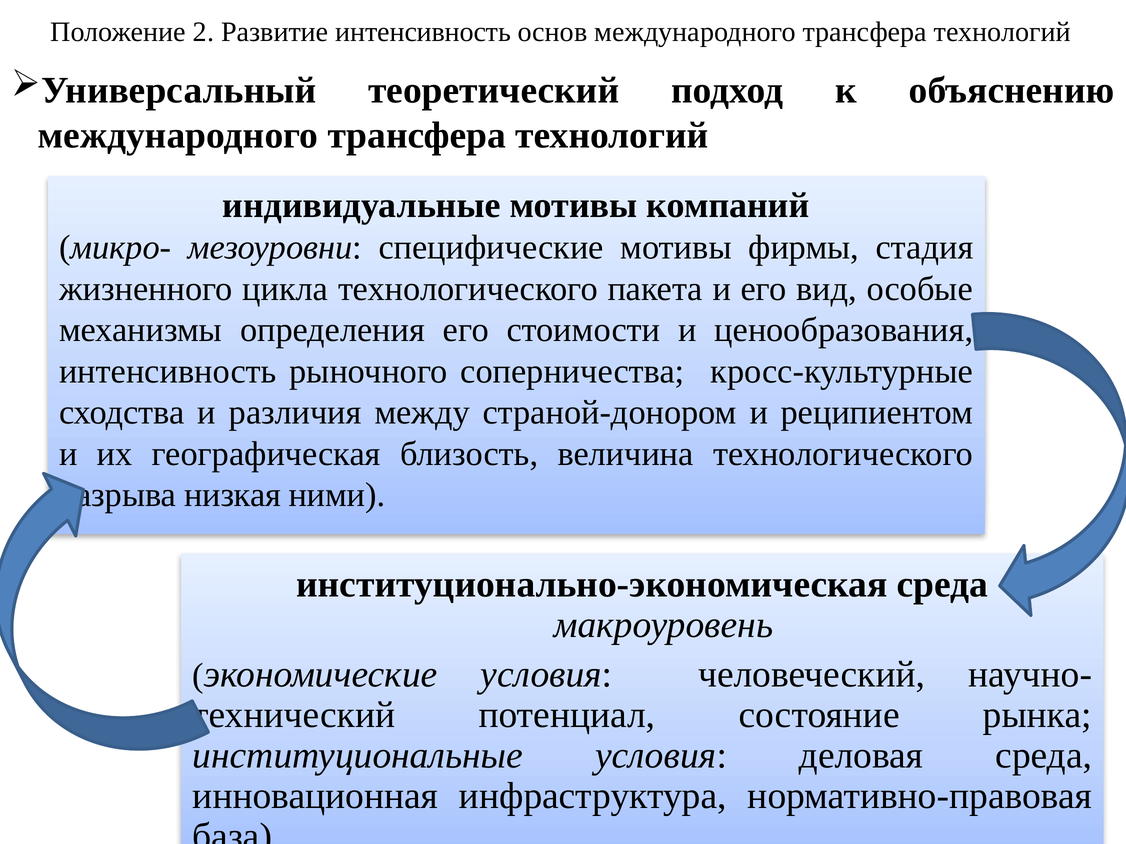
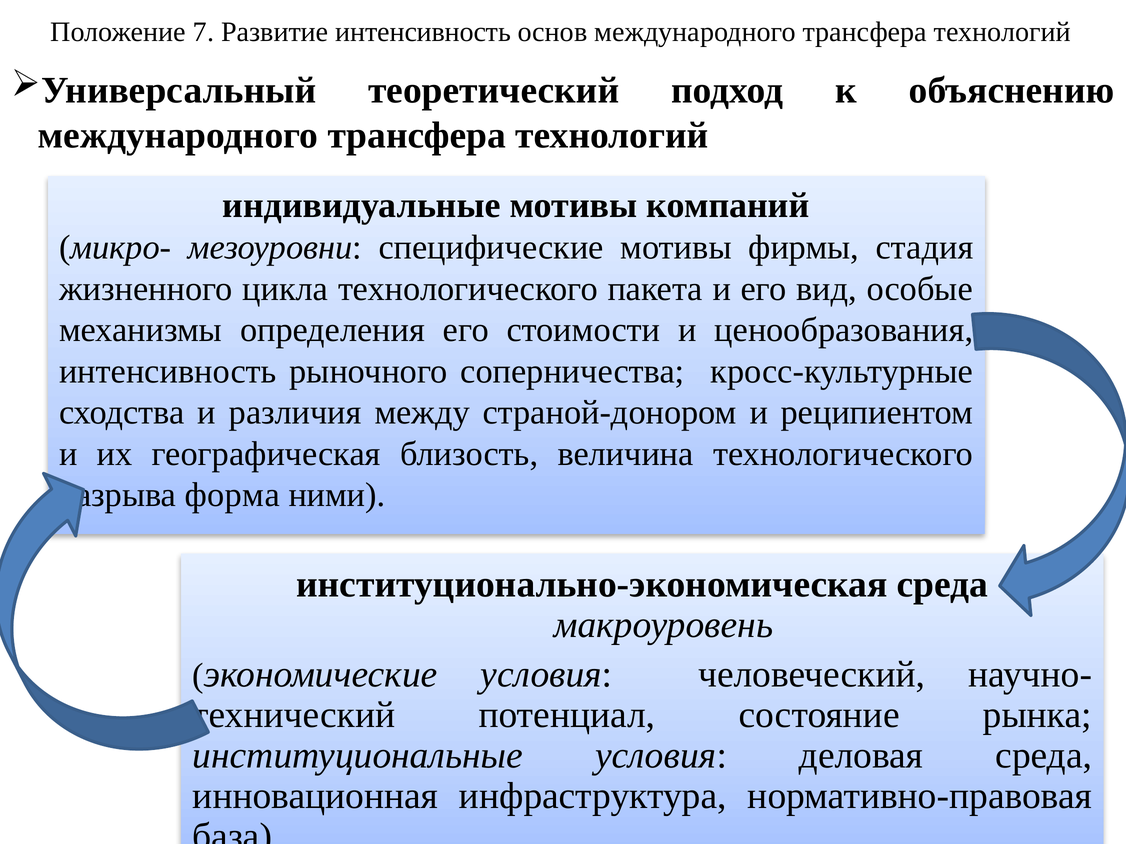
2: 2 -> 7
низкая: низкая -> форма
